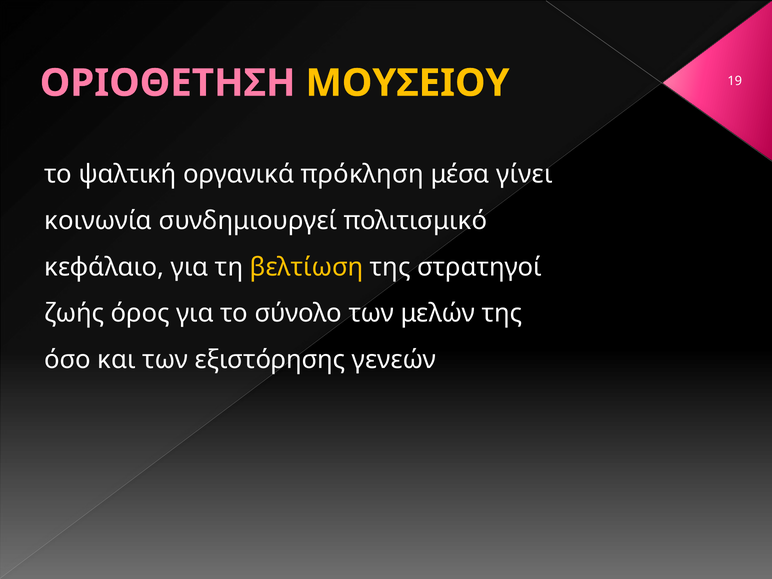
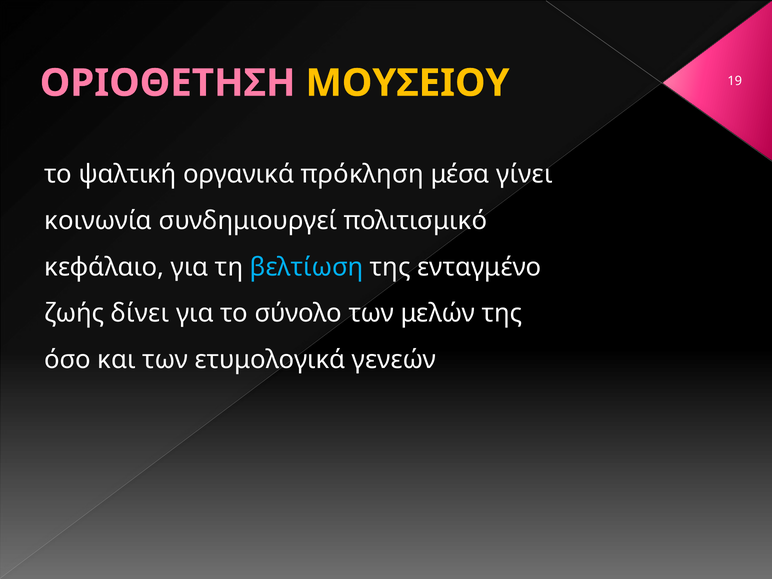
βελτίωση colour: yellow -> light blue
στρατηγοί: στρατηγοί -> ενταγμένο
όρος: όρος -> δίνει
εξιστόρησης: εξιστόρησης -> ετυμολογικά
